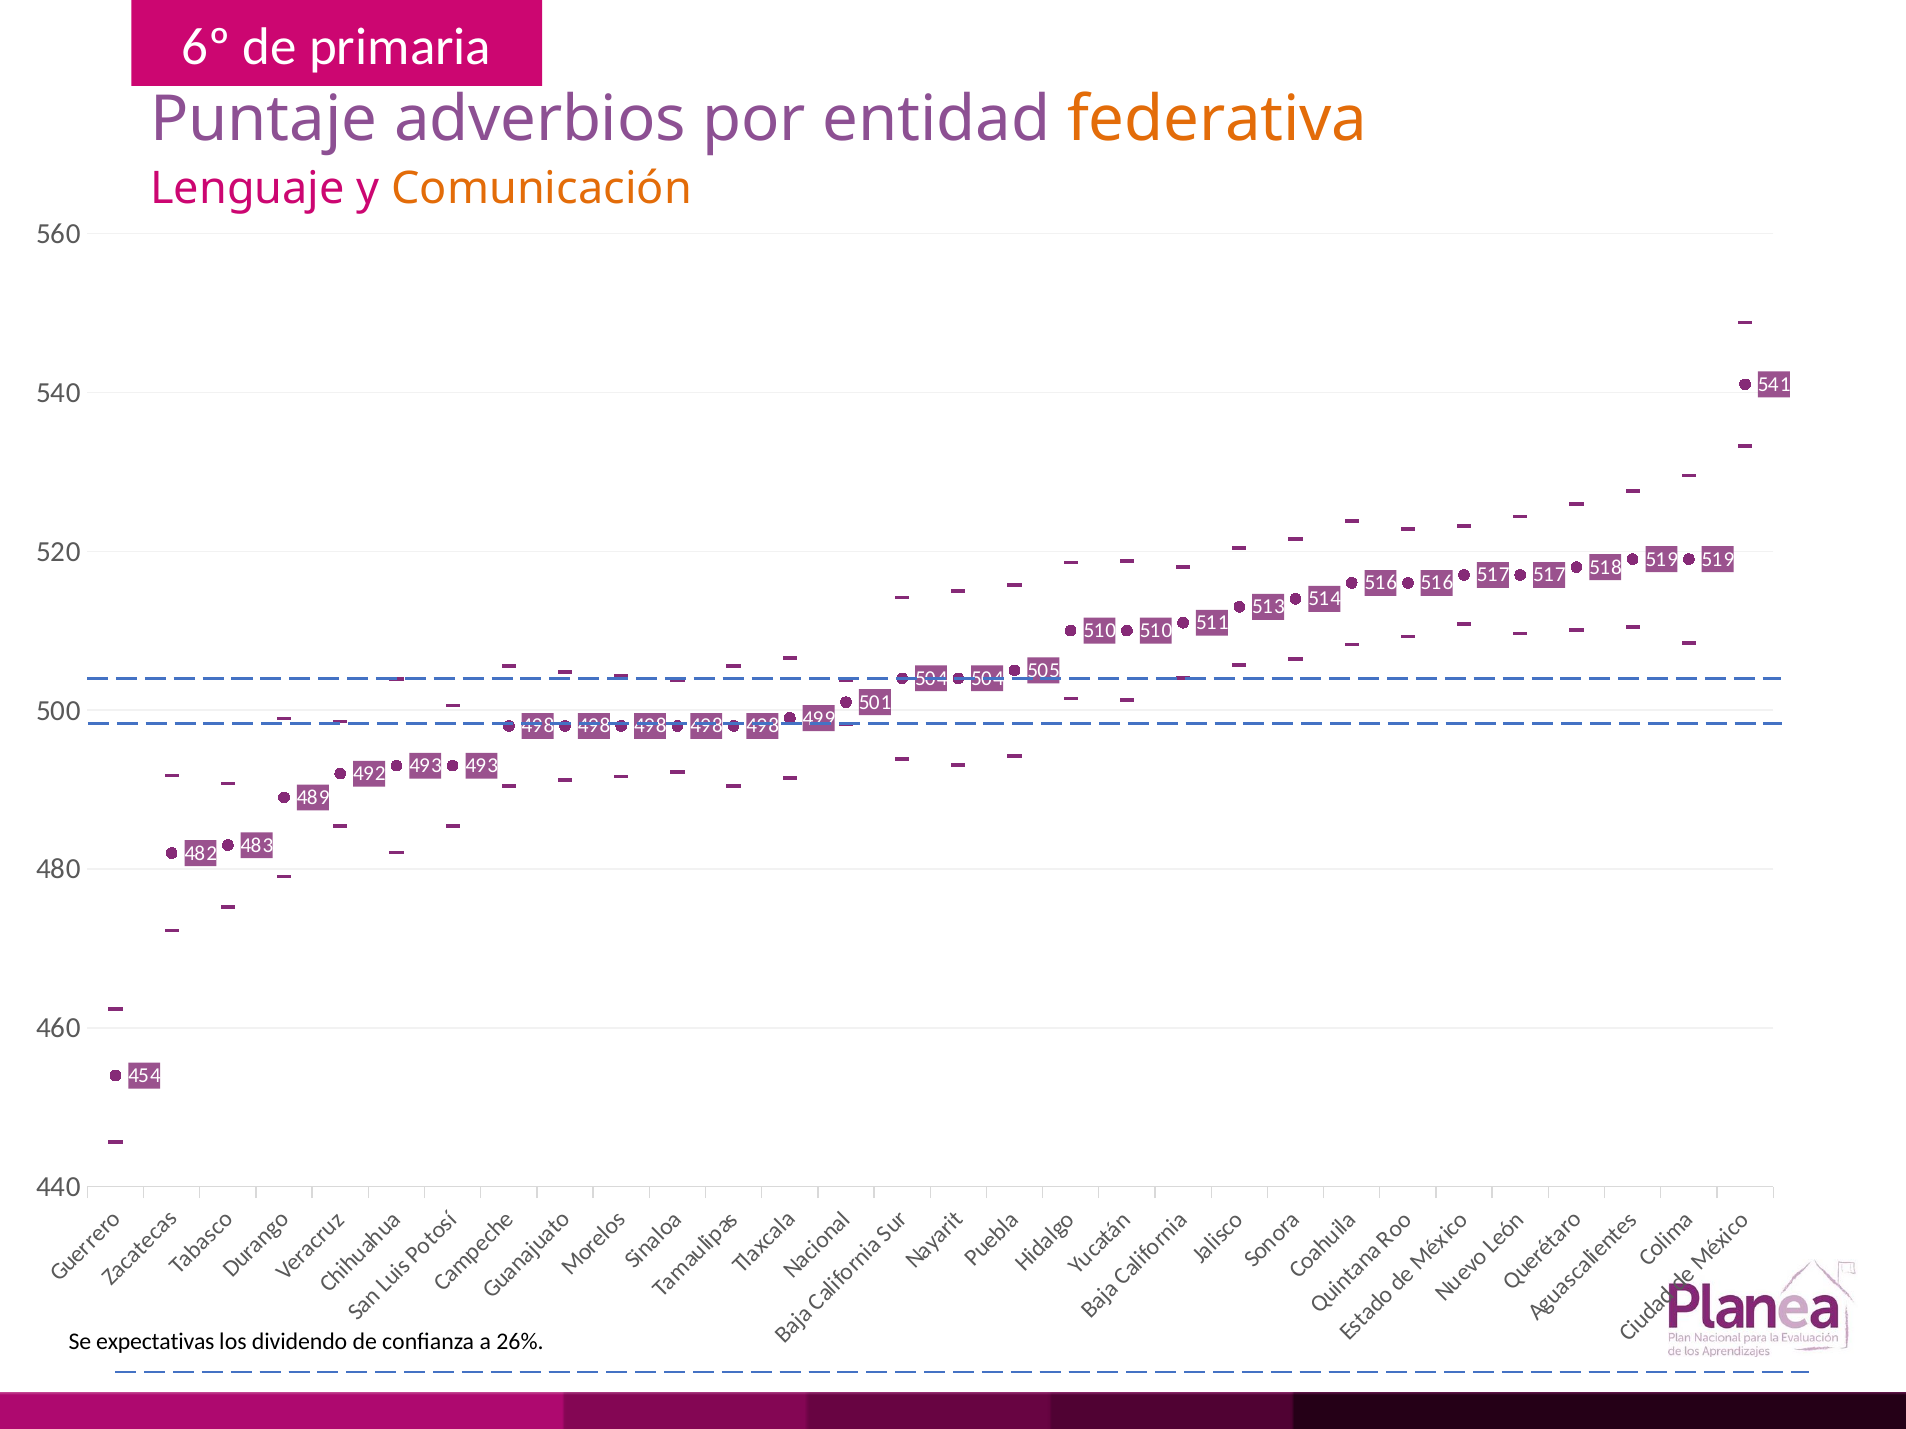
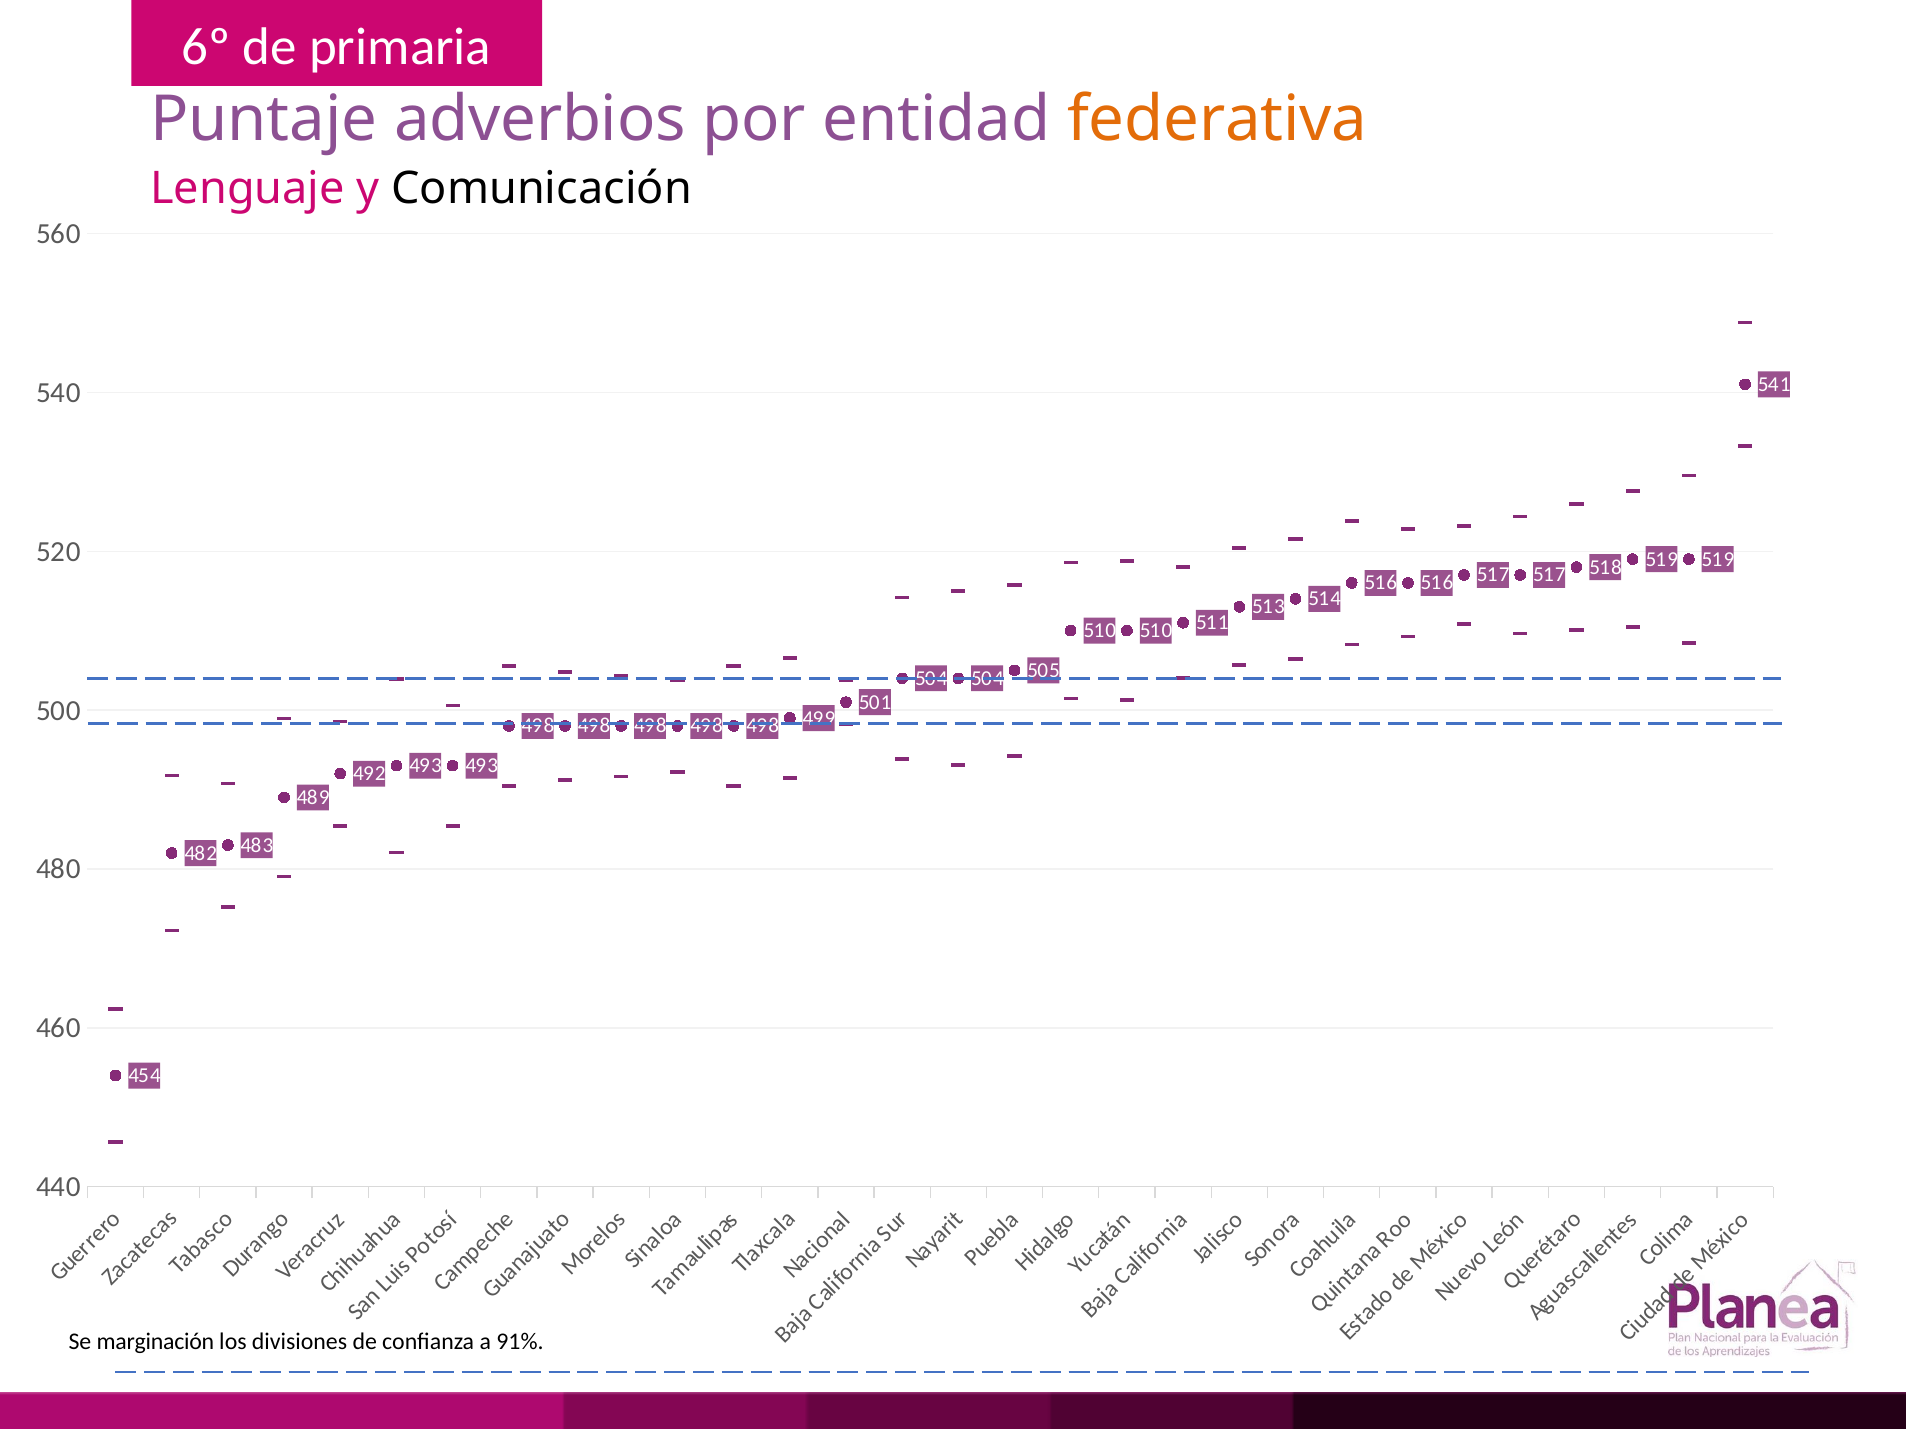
Comunicación colour: orange -> black
expectativas: expectativas -> marginación
dividendo: dividendo -> divisiones
26%: 26% -> 91%
